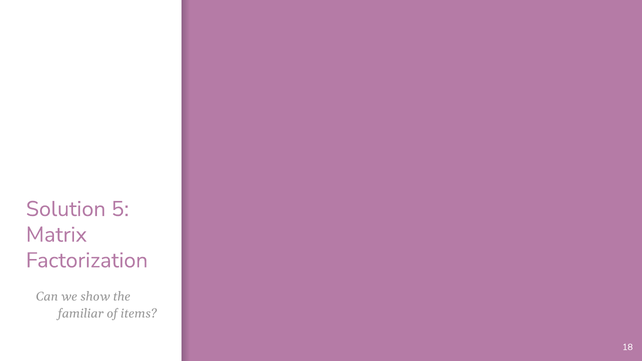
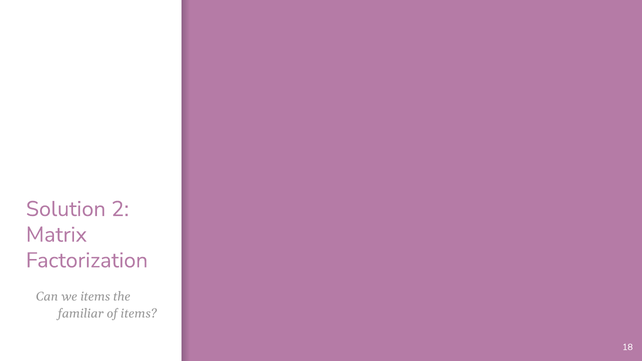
5: 5 -> 2
we show: show -> items
